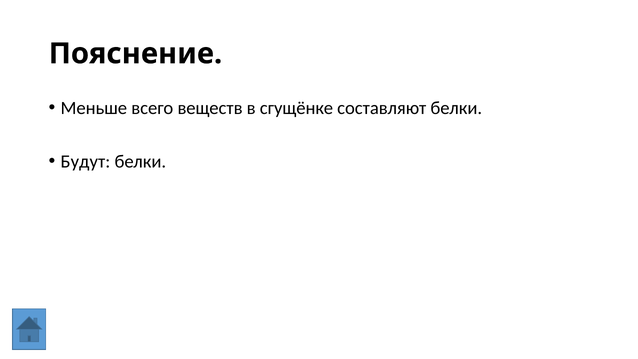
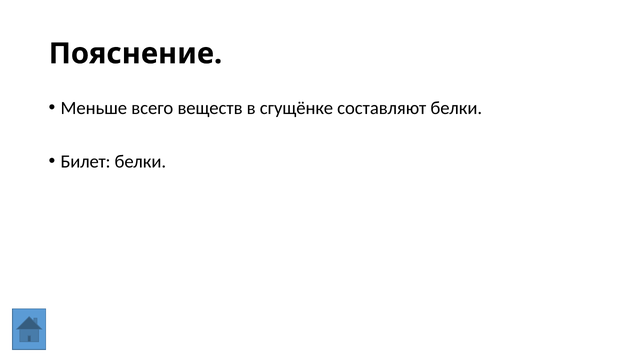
Будут: Будут -> Билет
